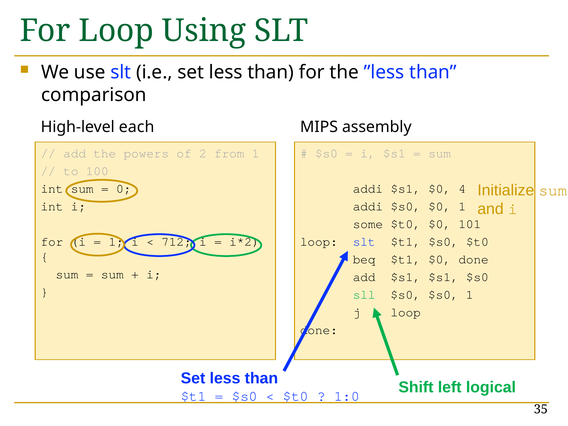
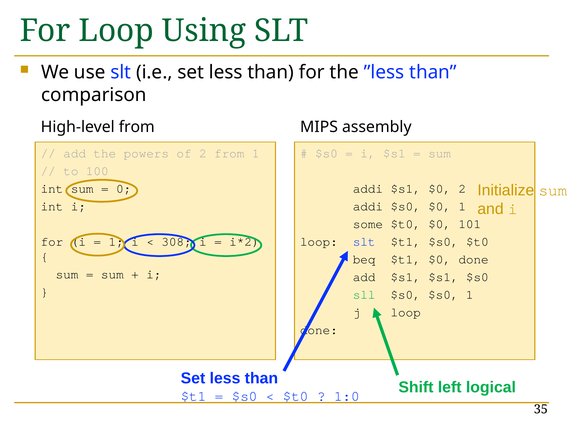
High-level each: each -> from
$0 4: 4 -> 2
712: 712 -> 308
